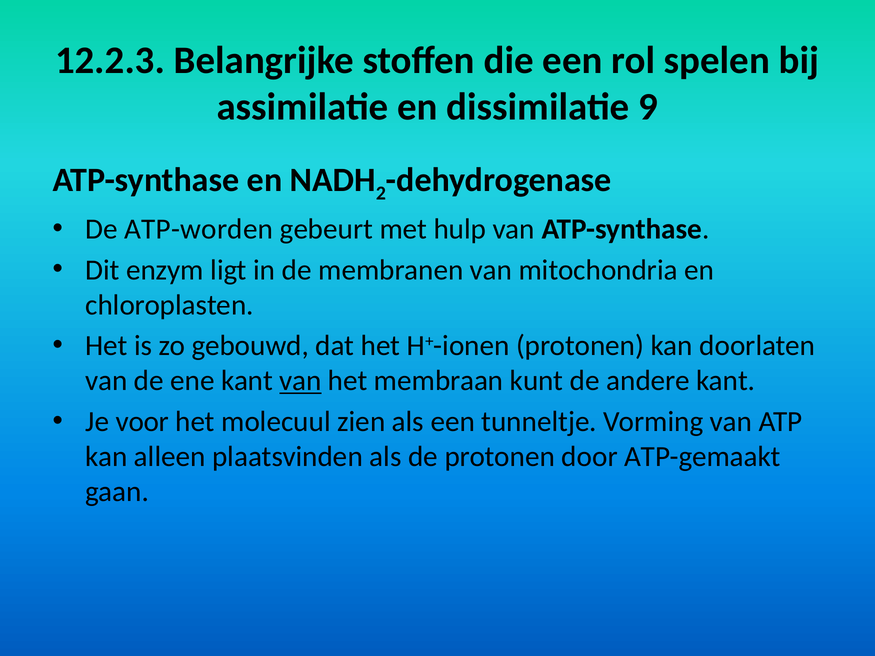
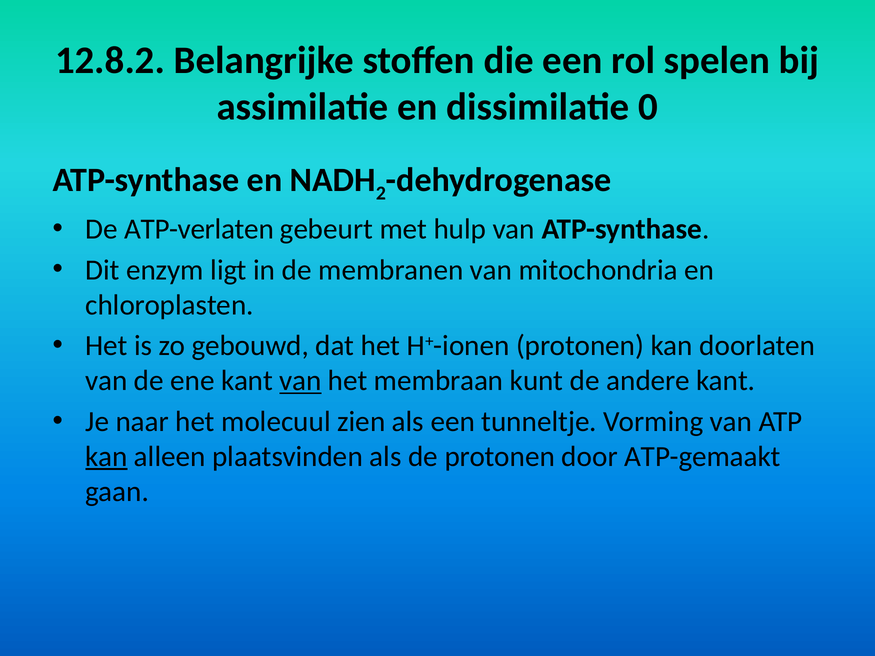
12.2.3: 12.2.3 -> 12.8.2
9: 9 -> 0
ATP-worden: ATP-worden -> ATP-verlaten
voor: voor -> naar
kan at (106, 457) underline: none -> present
